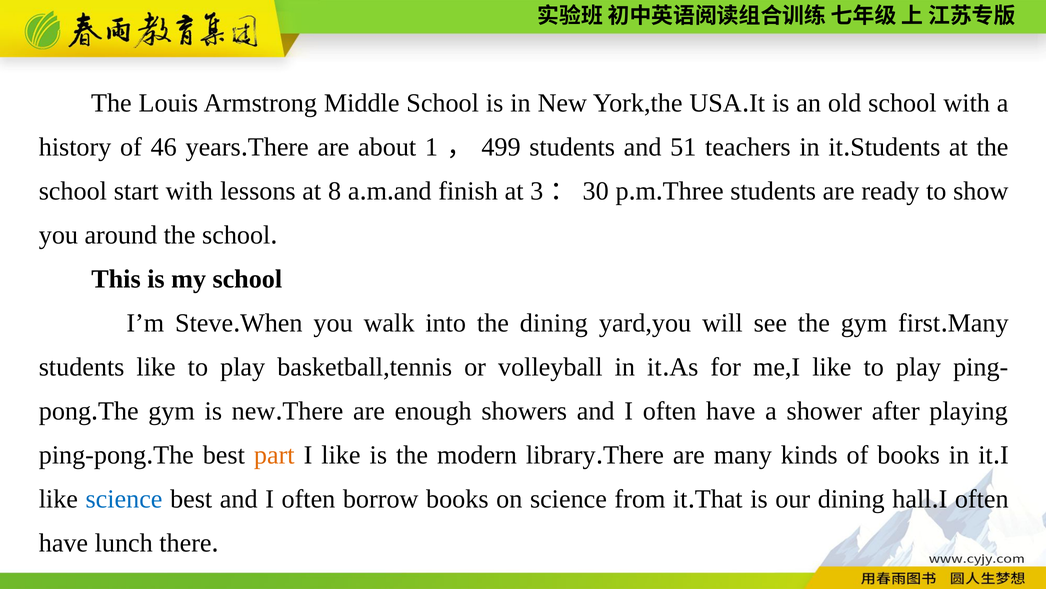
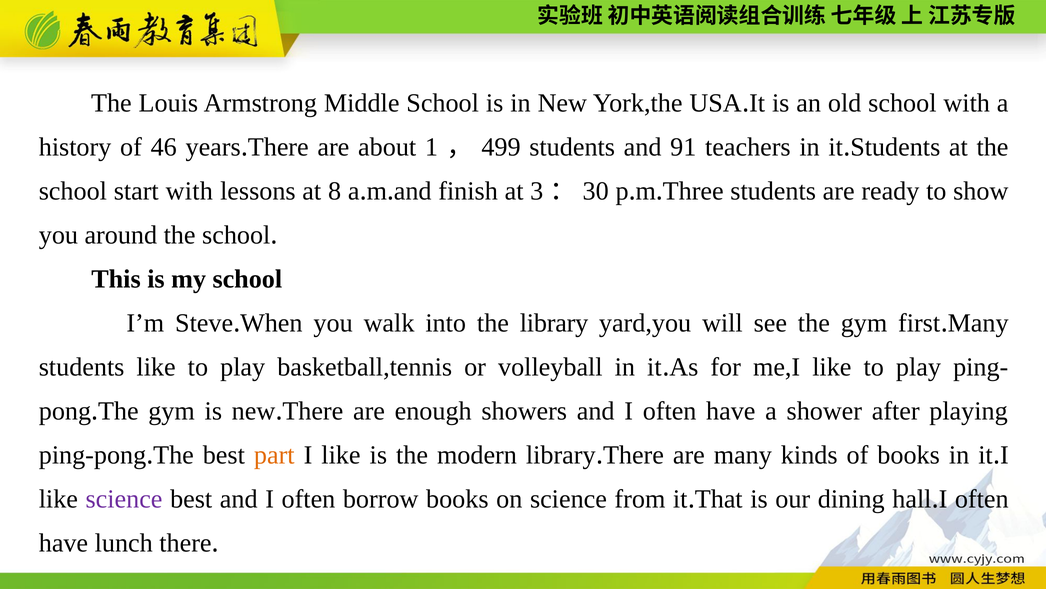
51: 51 -> 91
the dining: dining -> library
science at (124, 498) colour: blue -> purple
